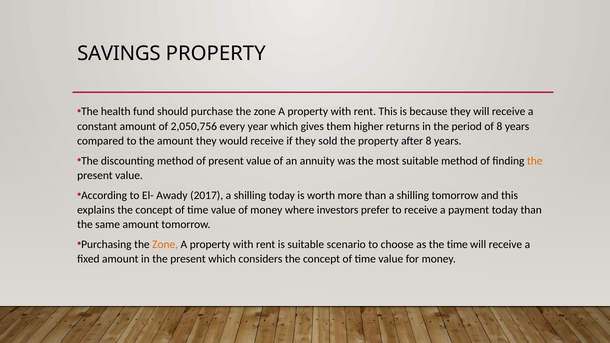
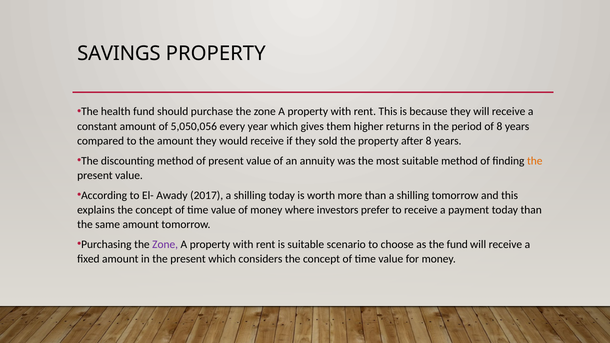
2,050,756: 2,050,756 -> 5,050,056
Zone at (165, 244) colour: orange -> purple
the time: time -> fund
